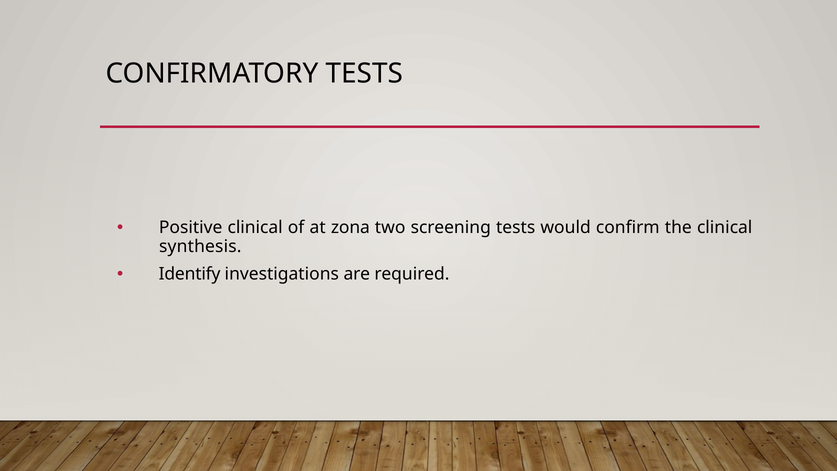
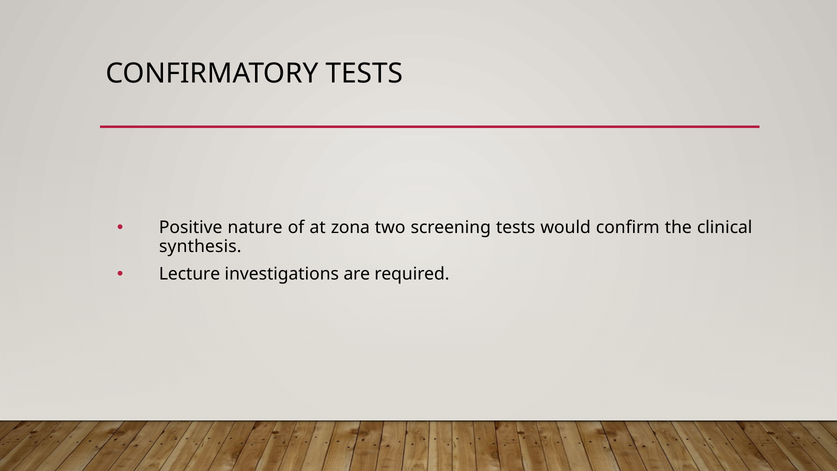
Positive clinical: clinical -> nature
Identify: Identify -> Lecture
